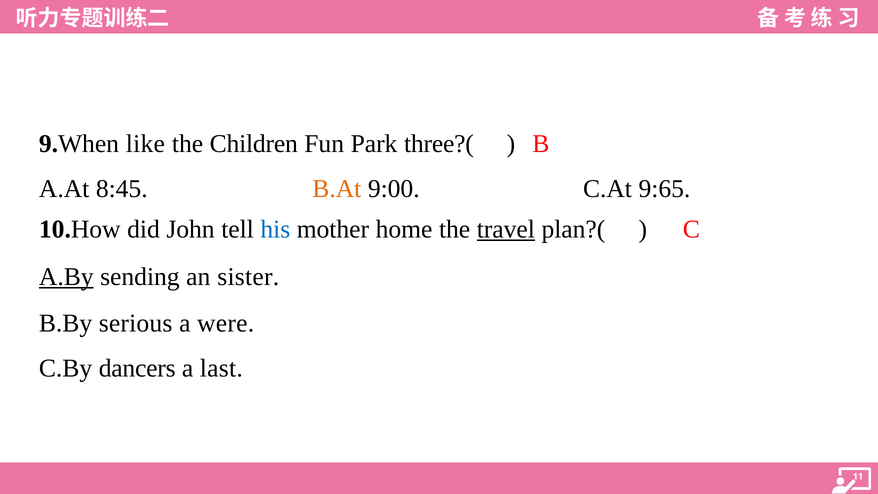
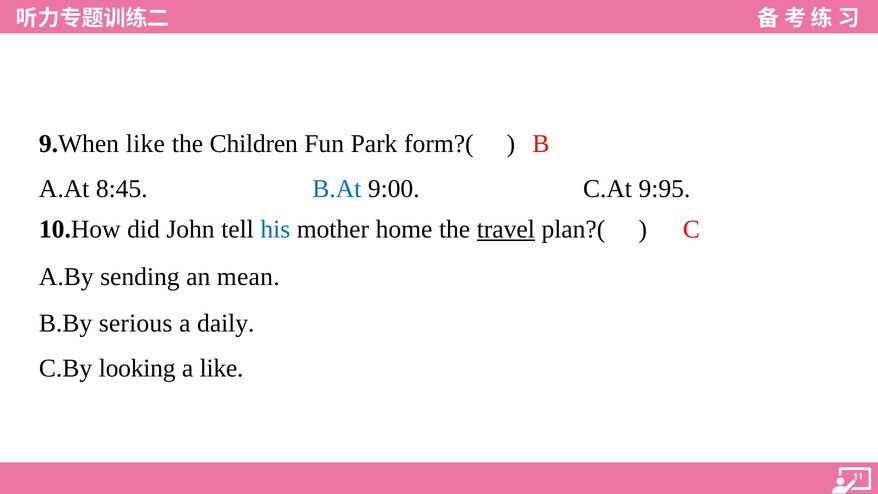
three?(: three?( -> form?(
B.At colour: orange -> blue
9:65: 9:65 -> 9:95
A.By underline: present -> none
sister: sister -> mean
were: were -> daily
dancers: dancers -> looking
a last: last -> like
